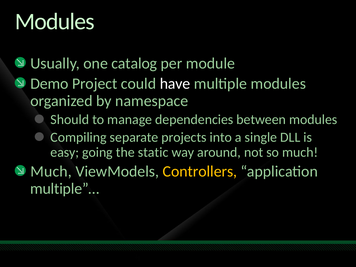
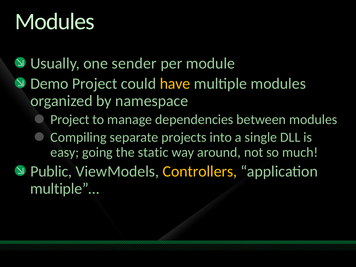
catalog: catalog -> sender
have colour: white -> yellow
Should at (70, 120): Should -> Project
Much at (51, 172): Much -> Public
